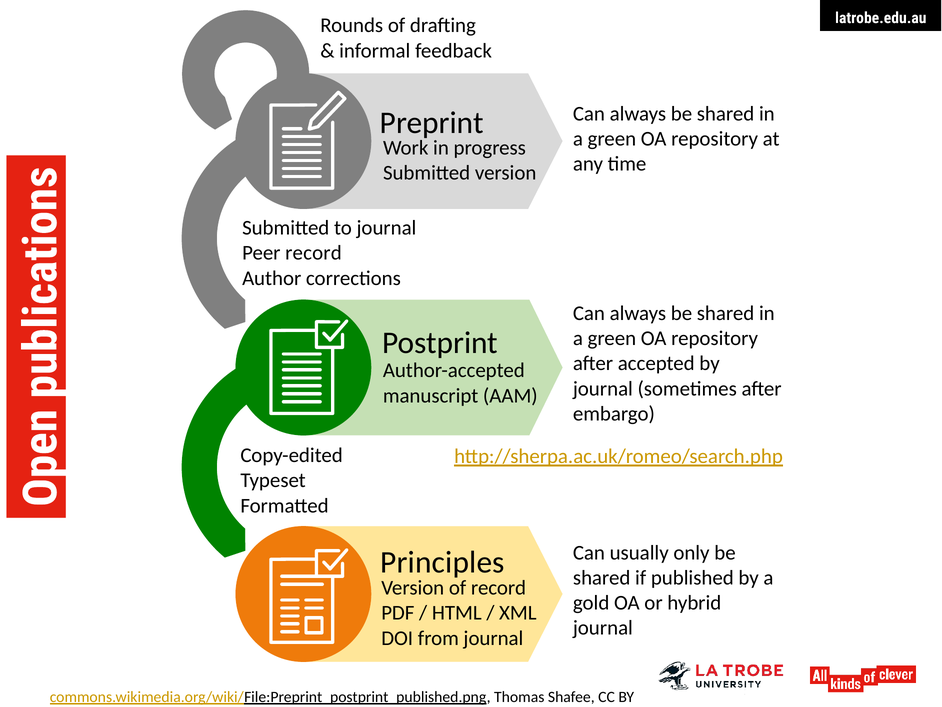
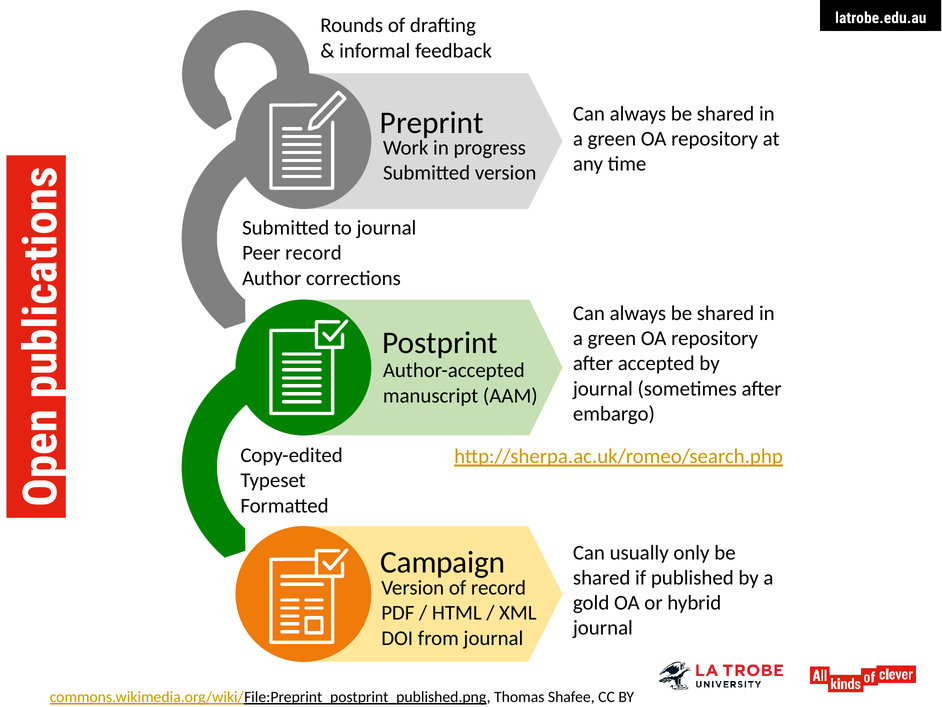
Principles: Principles -> Campaign
